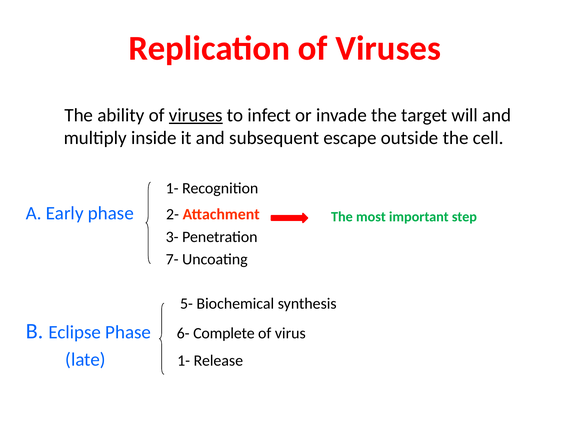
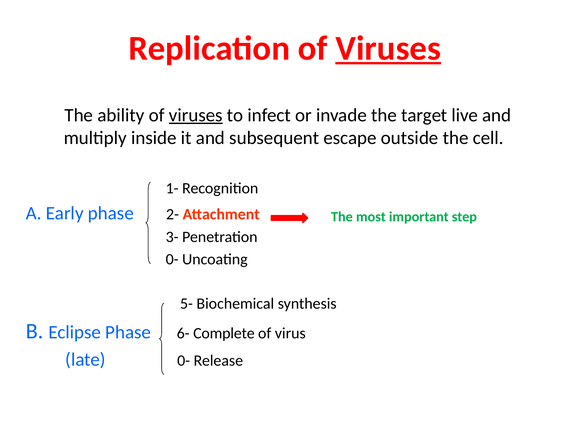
Viruses at (388, 48) underline: none -> present
will: will -> live
7- at (172, 260): 7- -> 0-
late 1-: 1- -> 0-
